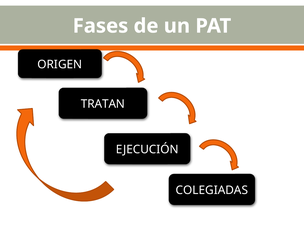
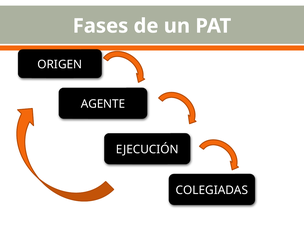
TRATAN: TRATAN -> AGENTE
